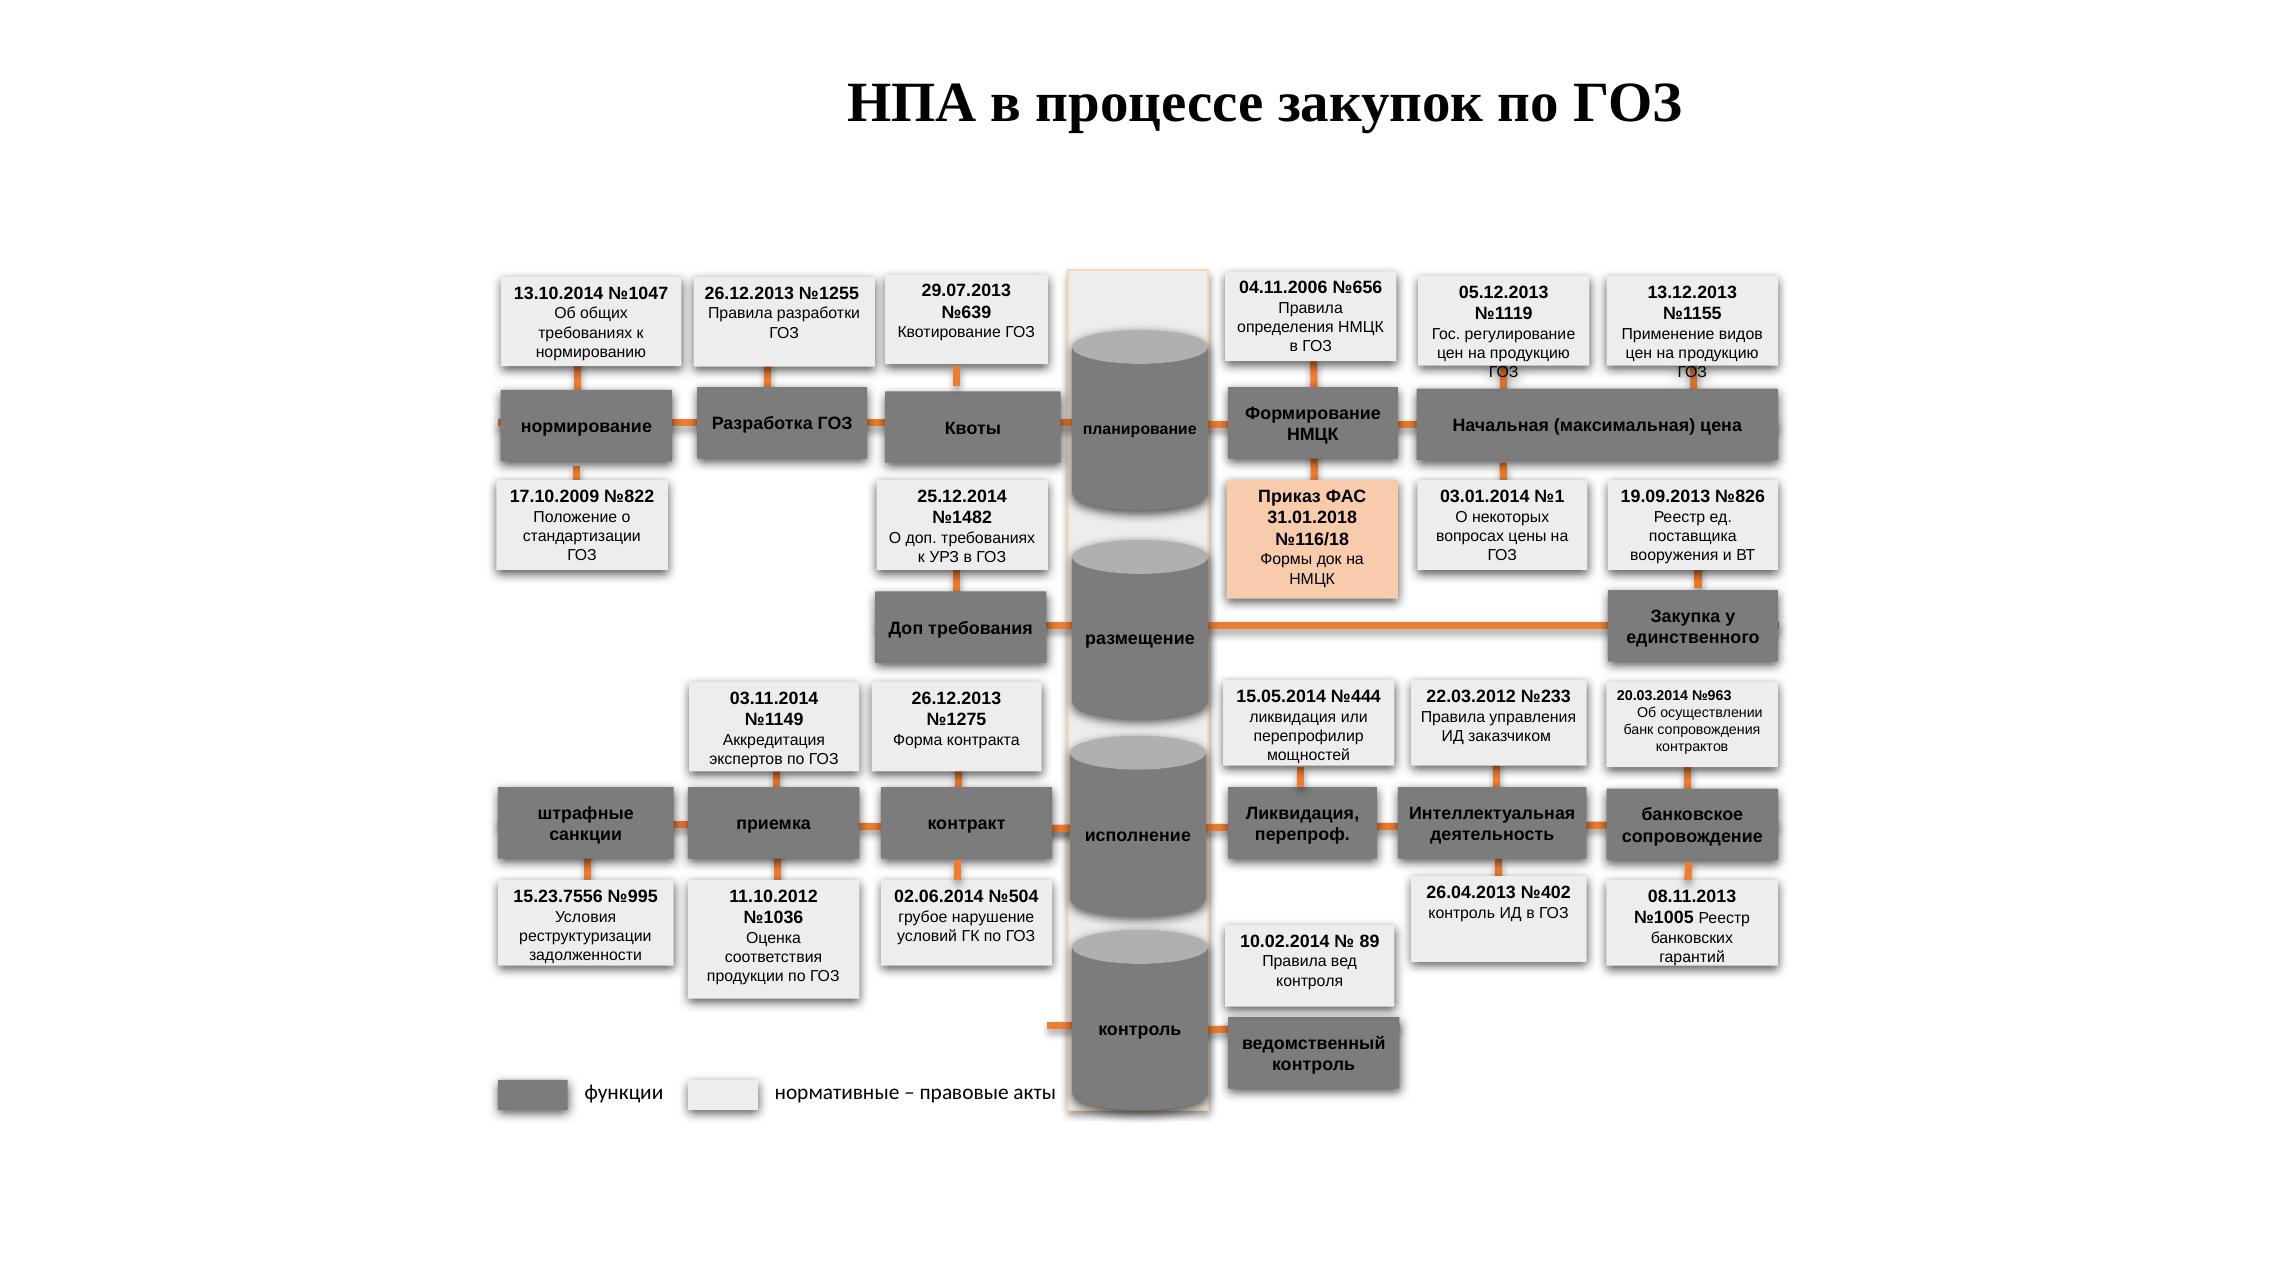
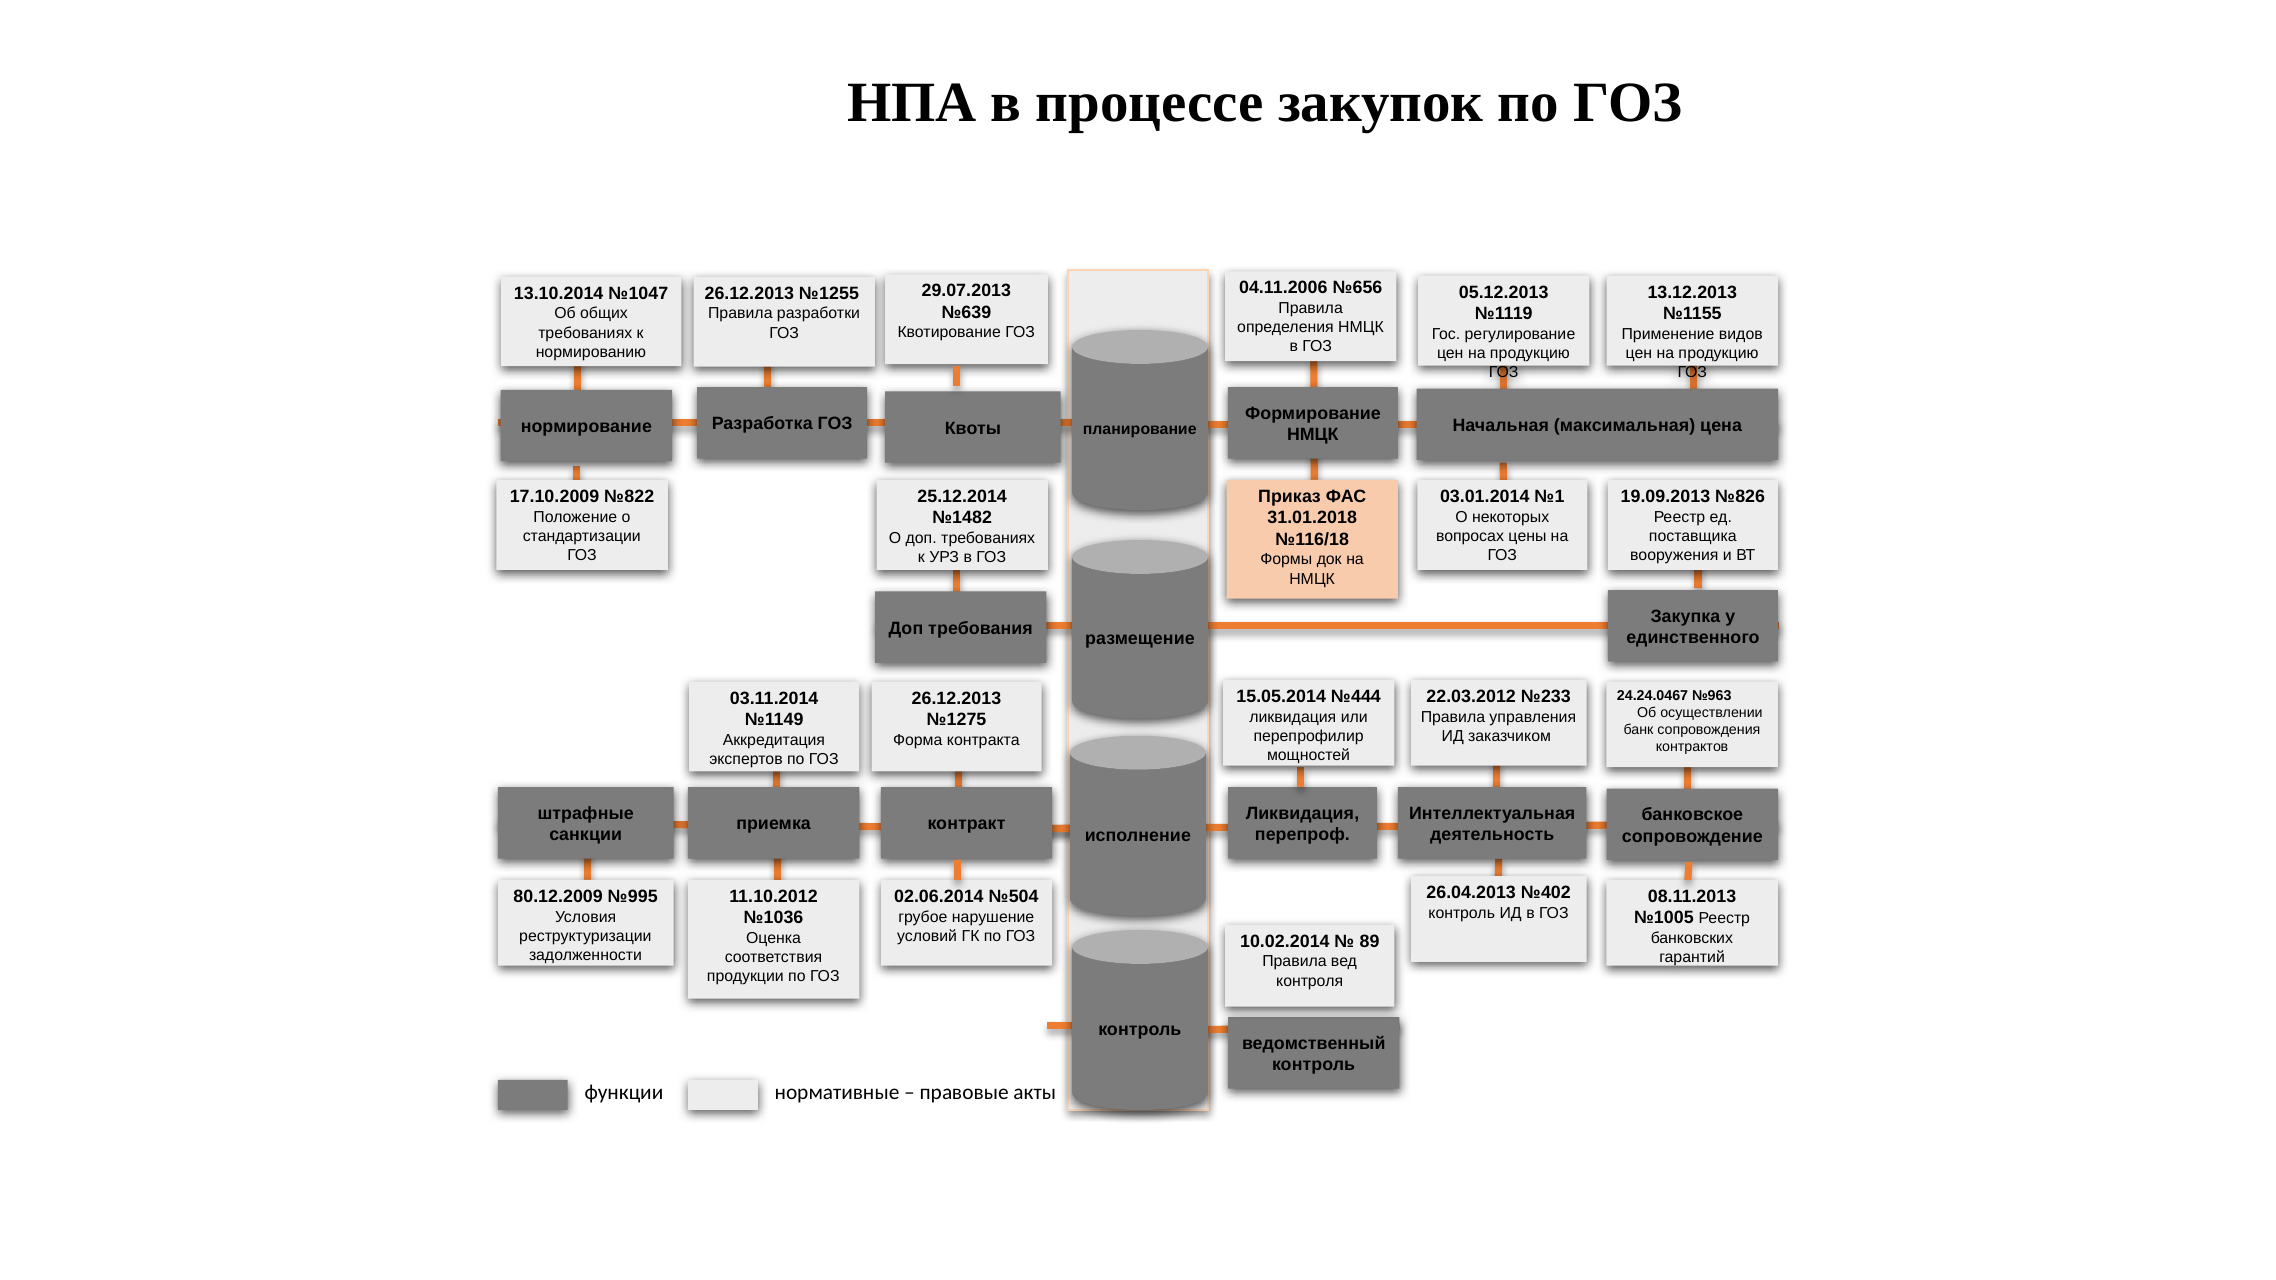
20.03.2014: 20.03.2014 -> 24.24.0467
15.23.7556: 15.23.7556 -> 80.12.2009
